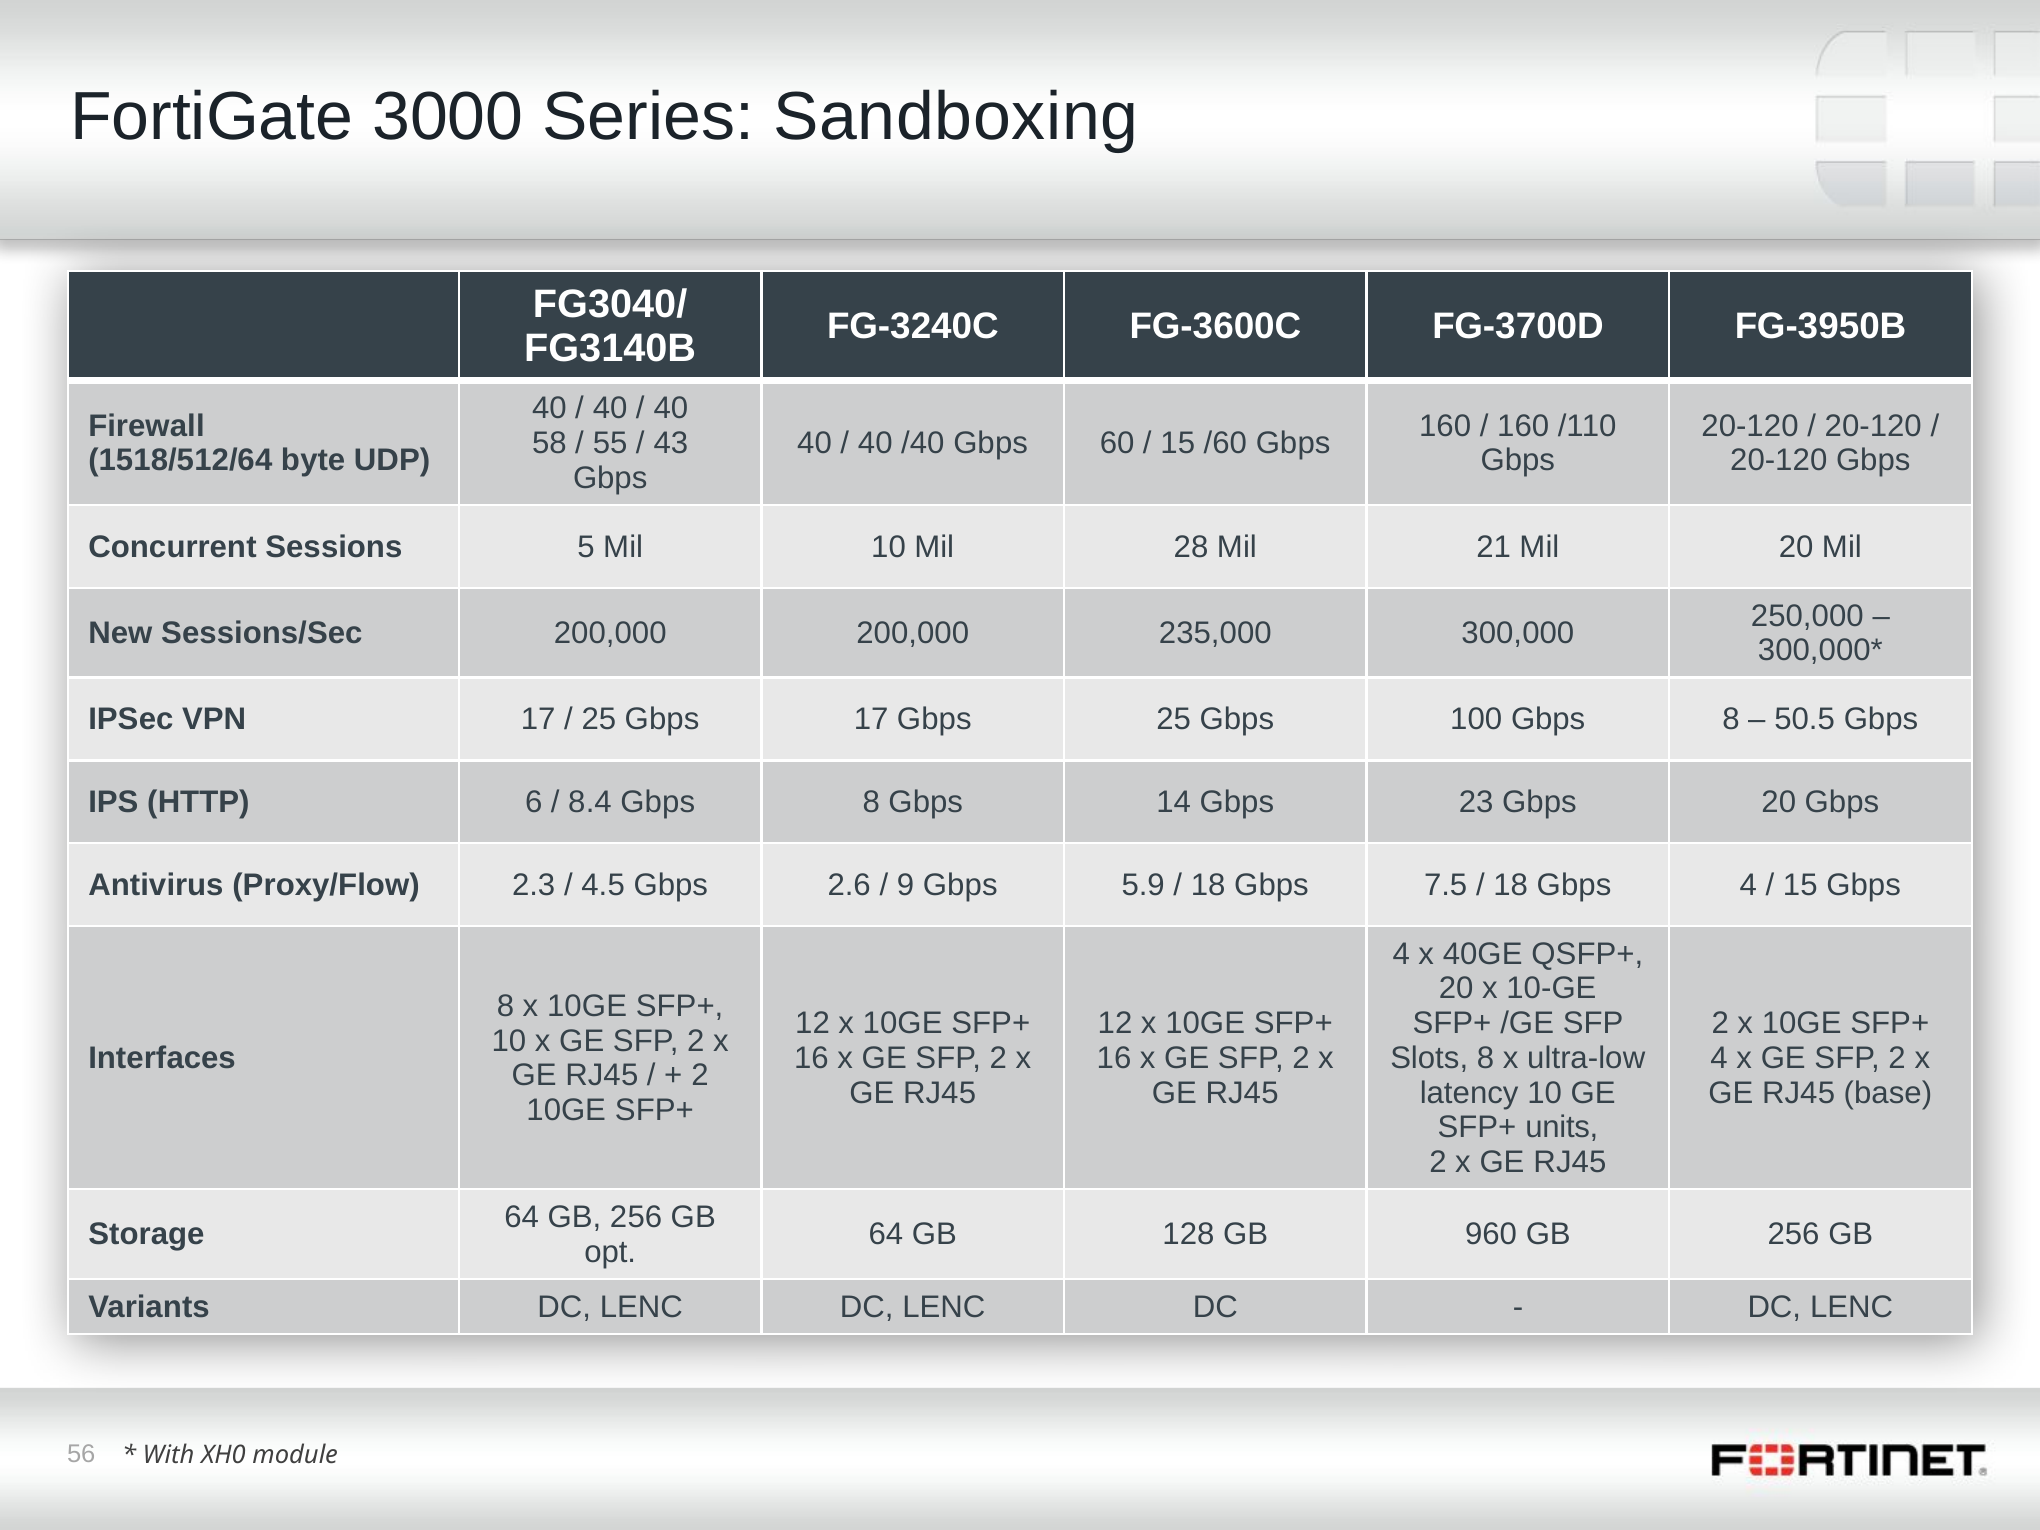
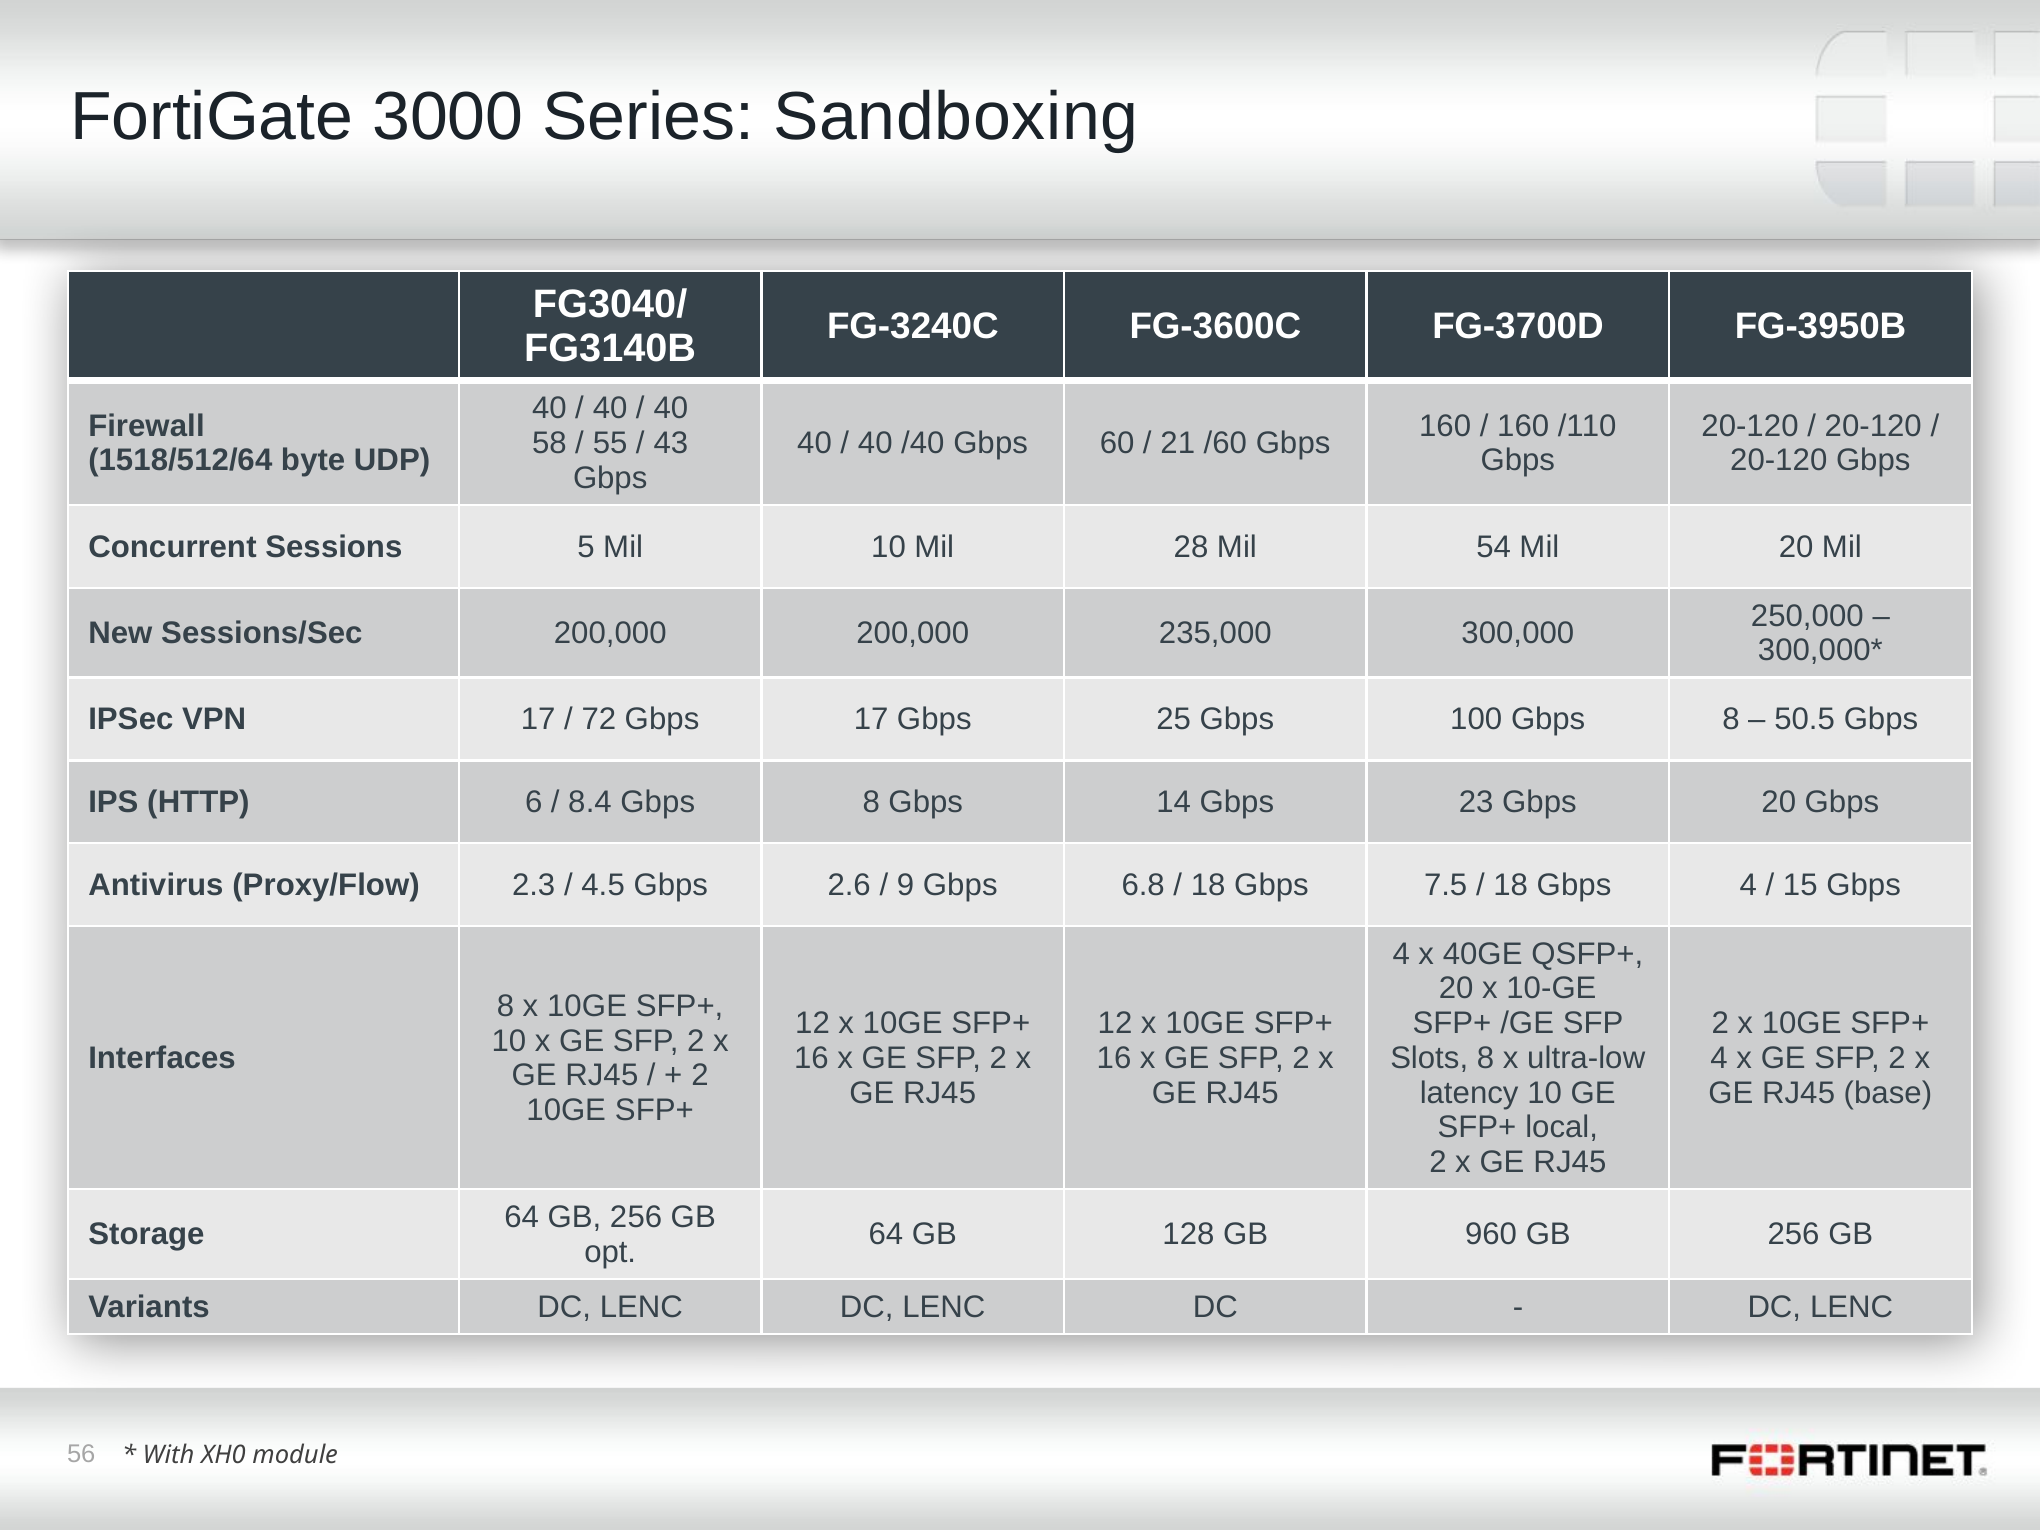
15 at (1178, 443): 15 -> 21
21: 21 -> 54
25 at (599, 720): 25 -> 72
5.9: 5.9 -> 6.8
units: units -> local
